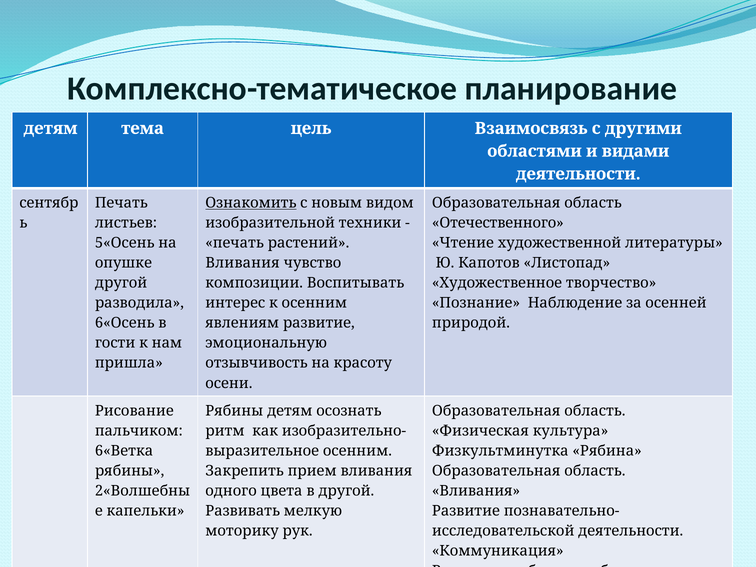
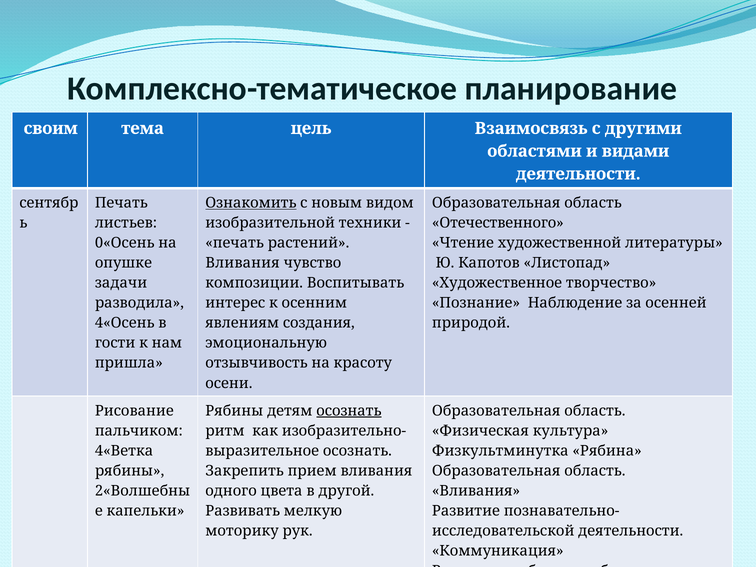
детям at (51, 128): детям -> своим
5«Осень: 5«Осень -> 0«Осень
другой at (121, 283): другой -> задачи
6«Осень: 6«Осень -> 4«Осень
явлениям развитие: развитие -> создания
осознать at (349, 411) underline: none -> present
6«Ветка: 6«Ветка -> 4«Ветка
осенним at (357, 451): осенним -> осознать
